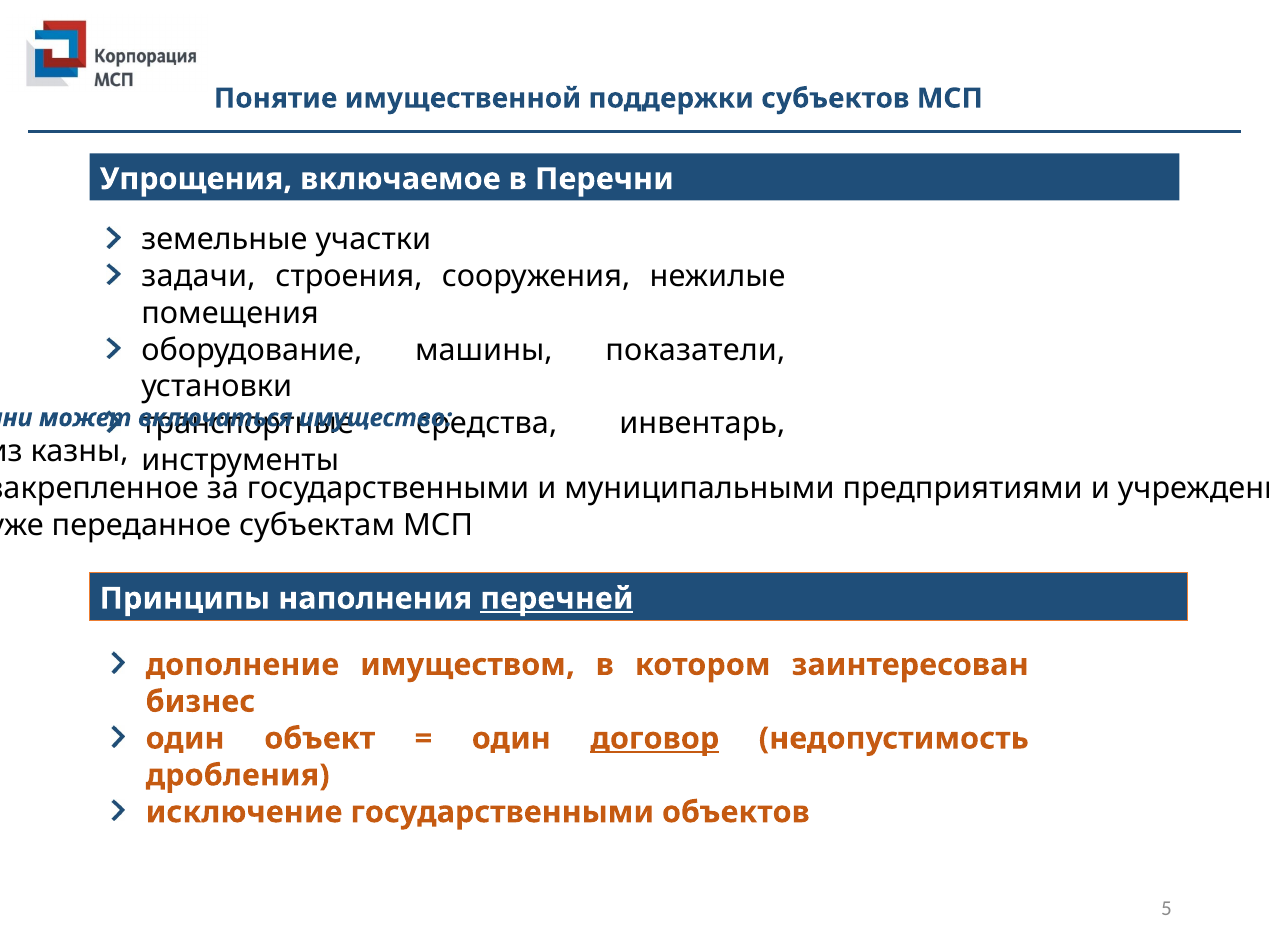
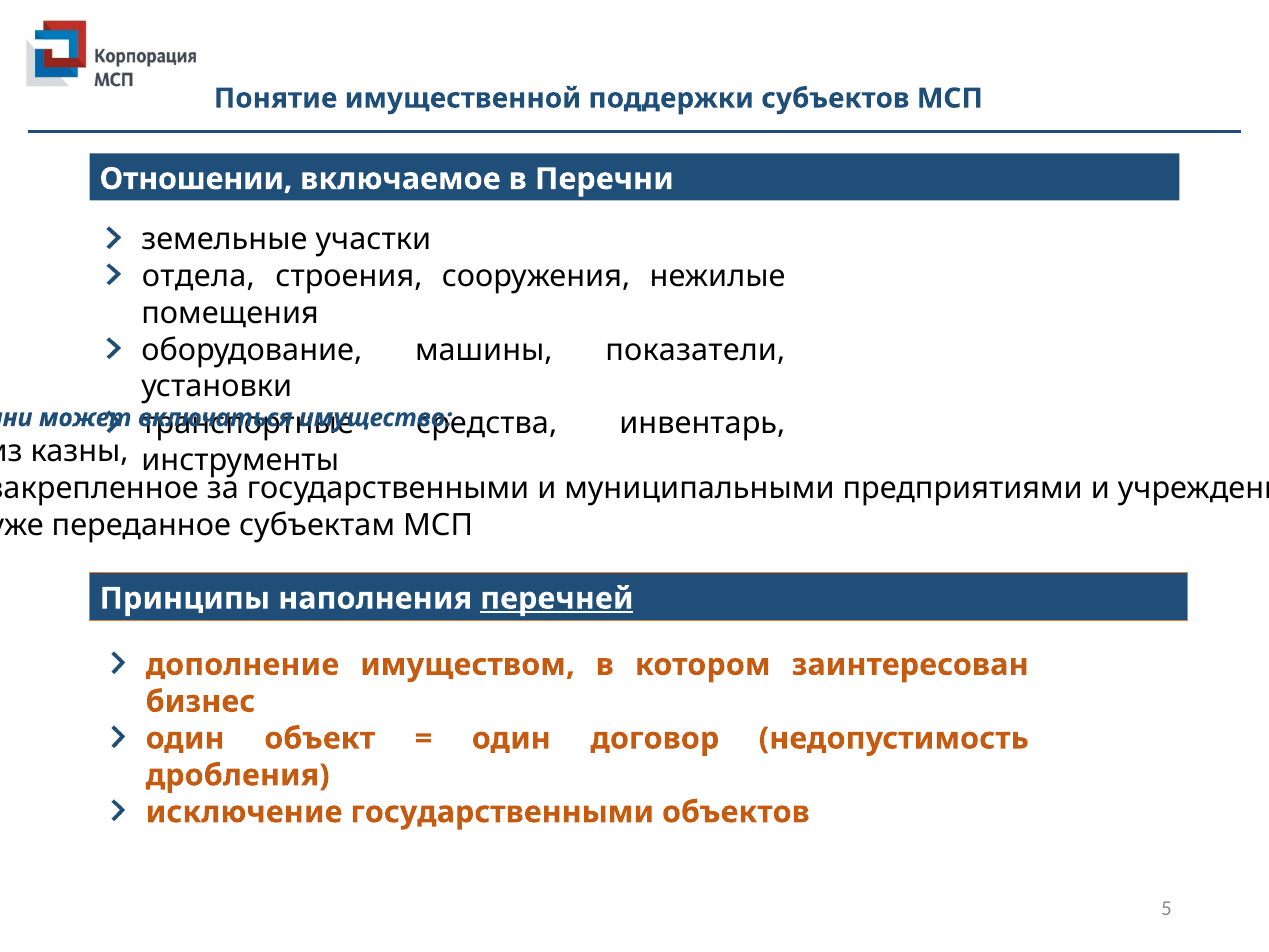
Упрощения: Упрощения -> Отношении
задачи: задачи -> отдела
договор underline: present -> none
